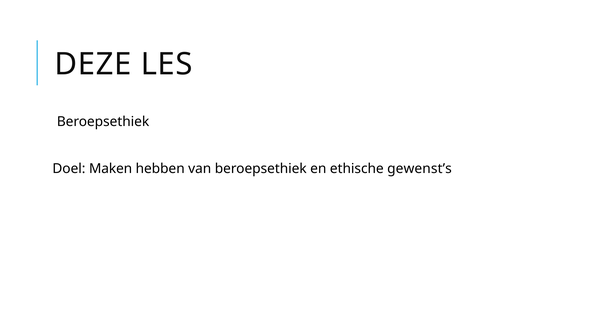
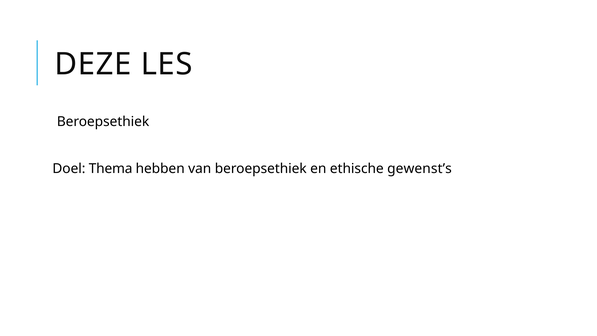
Maken: Maken -> Thema
